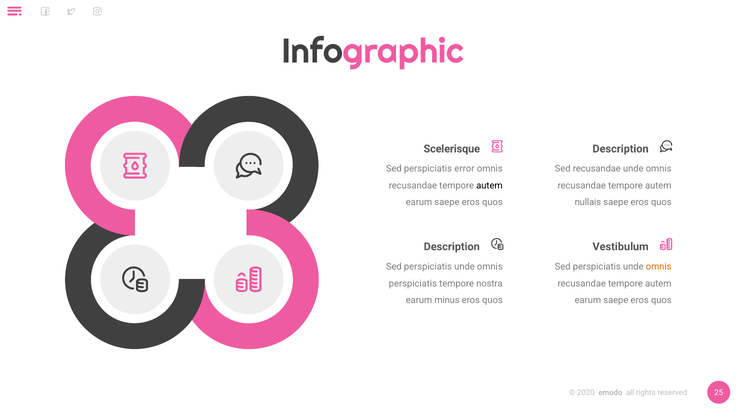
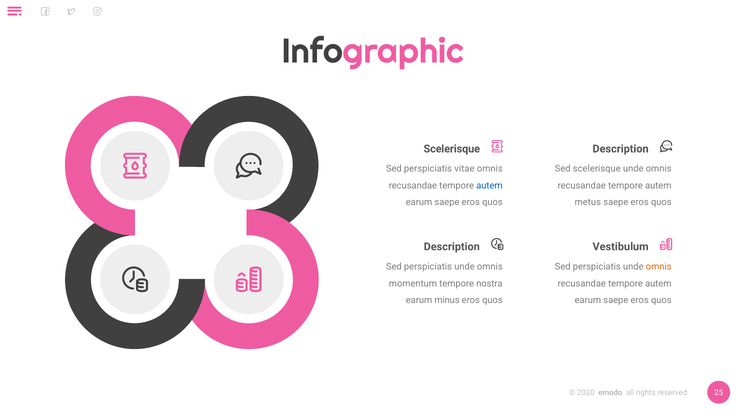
error: error -> vitae
Sed recusandae: recusandae -> scelerisque
autem at (489, 186) colour: black -> blue
nullais: nullais -> metus
perspiciatis at (413, 284): perspiciatis -> momentum
